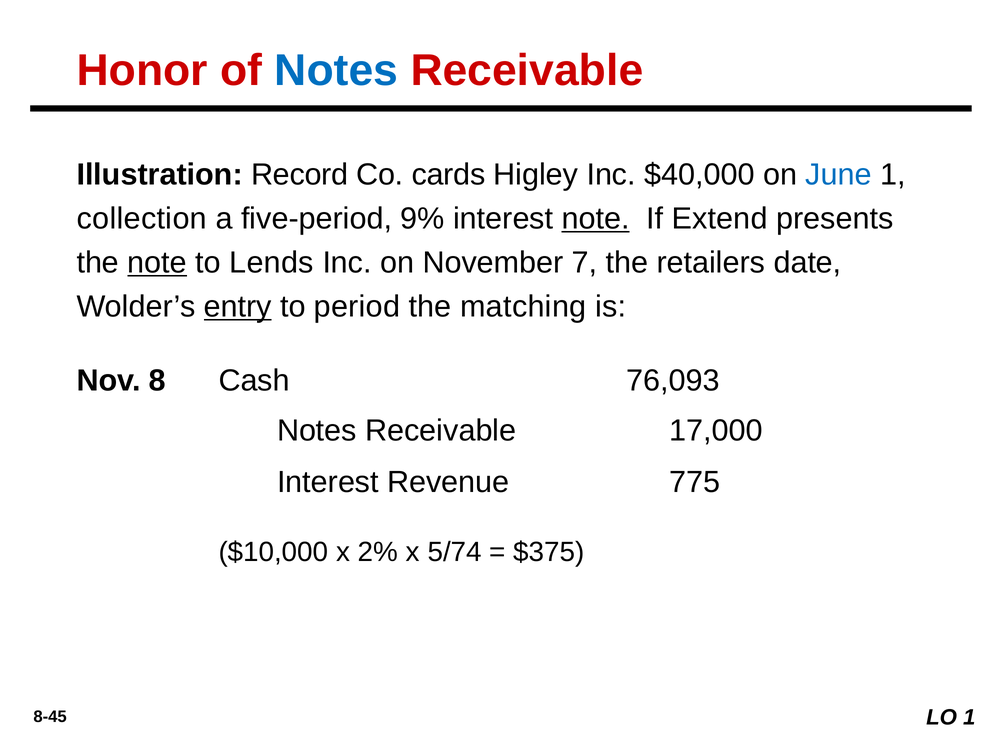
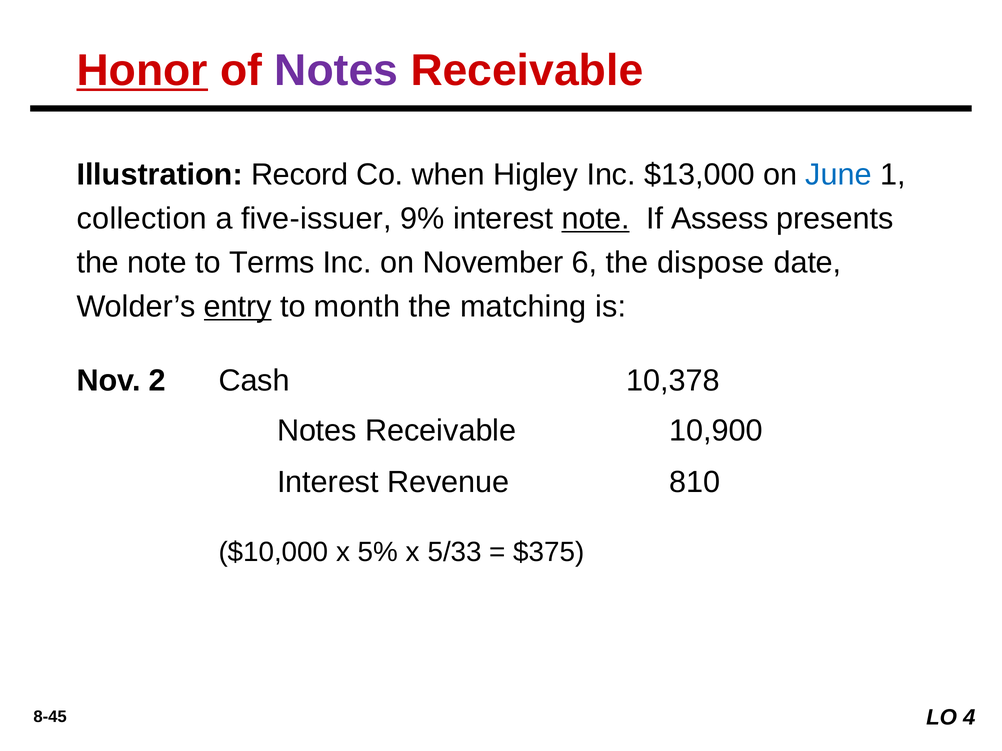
Honor underline: none -> present
Notes at (336, 71) colour: blue -> purple
cards: cards -> when
$40,000: $40,000 -> $13,000
five-period: five-period -> five-issuer
Extend: Extend -> Assess
note at (157, 263) underline: present -> none
Lends: Lends -> Terms
7: 7 -> 6
retailers: retailers -> dispose
period: period -> month
8: 8 -> 2
76,093: 76,093 -> 10,378
17,000: 17,000 -> 10,900
775: 775 -> 810
2%: 2% -> 5%
5/74: 5/74 -> 5/33
LO 1: 1 -> 4
